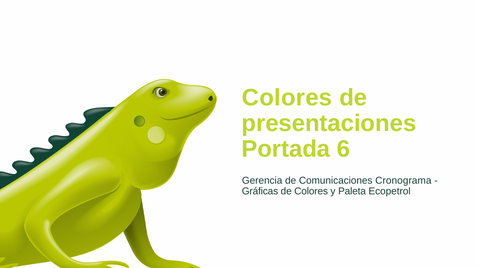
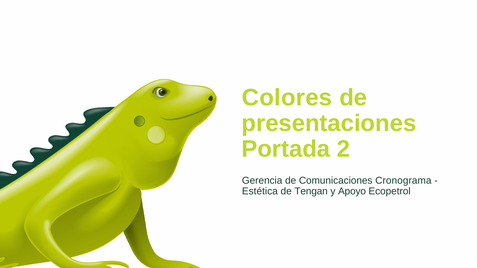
6: 6 -> 2
Gráficas: Gráficas -> Estética
de Colores: Colores -> Tengan
Paleta: Paleta -> Apoyo
